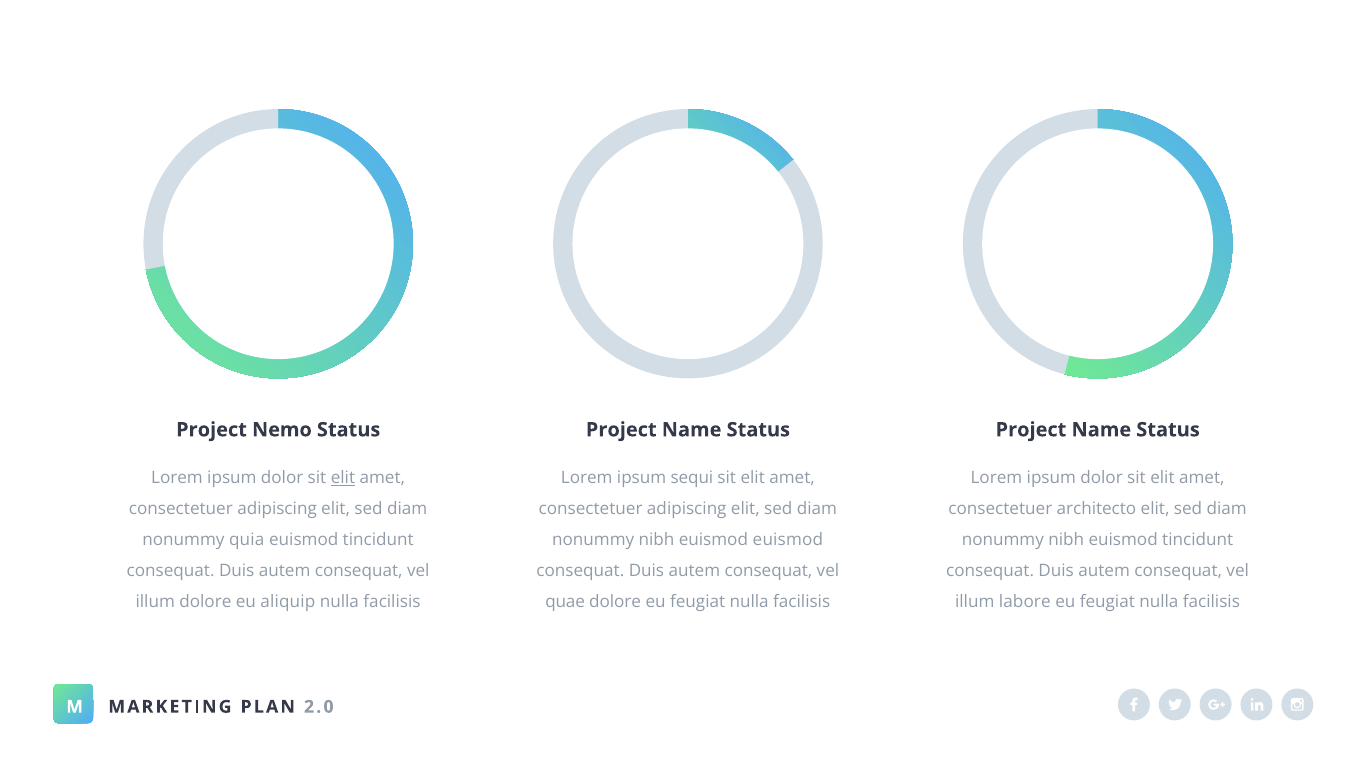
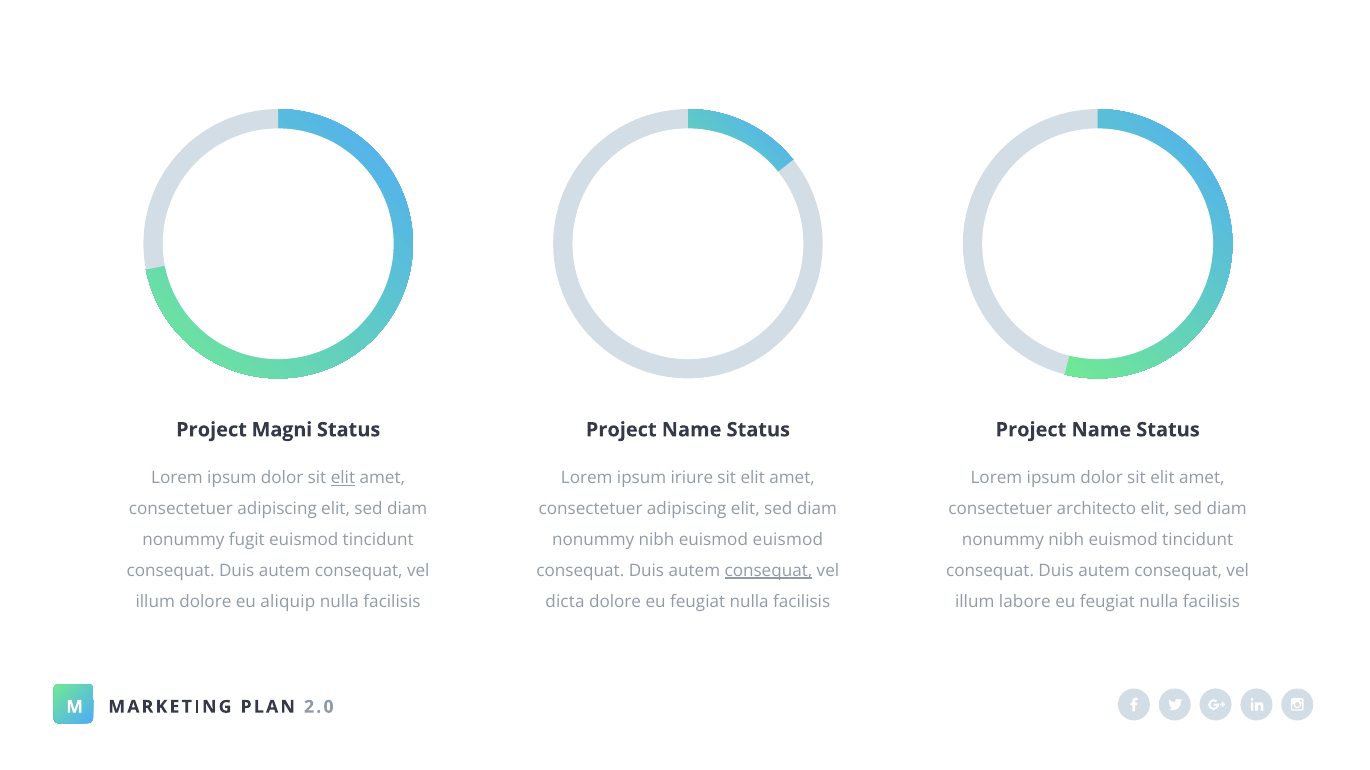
Nemo: Nemo -> Magni
sequi: sequi -> iriure
quia: quia -> fugit
consequat at (768, 571) underline: none -> present
quae: quae -> dicta
